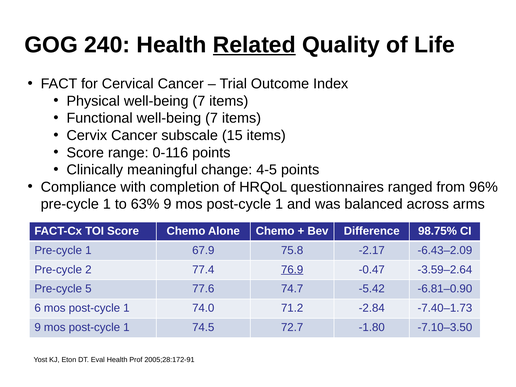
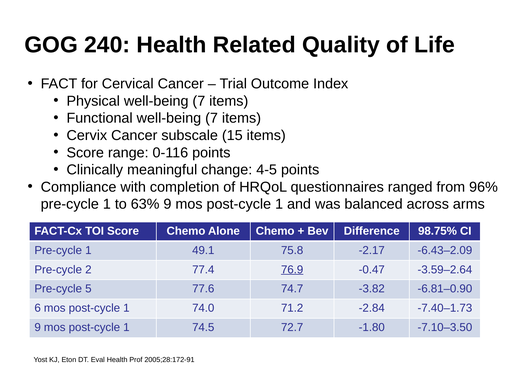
Related underline: present -> none
67.9: 67.9 -> 49.1
-5.42: -5.42 -> -3.82
